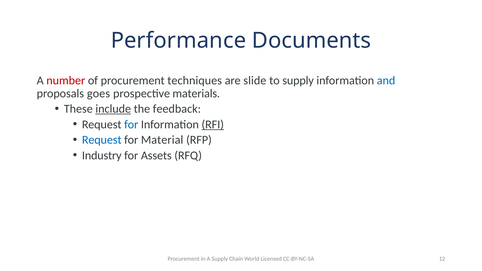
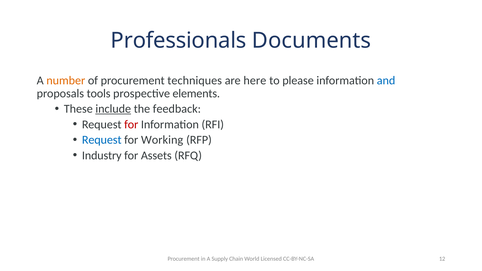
Performance: Performance -> Professionals
number colour: red -> orange
slide: slide -> here
to supply: supply -> please
goes: goes -> tools
materials: materials -> elements
for at (131, 124) colour: blue -> red
RFI underline: present -> none
Material: Material -> Working
